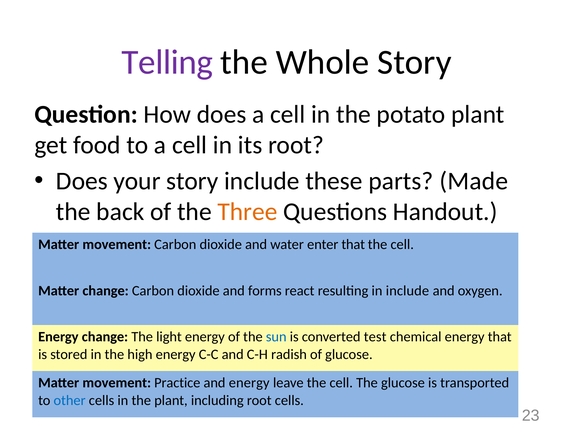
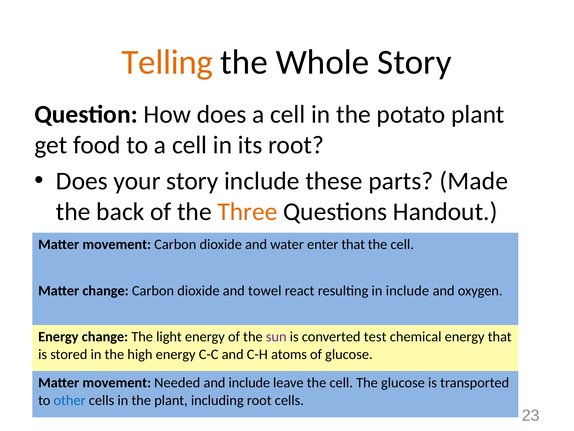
Telling colour: purple -> orange
forms: forms -> towel
sun colour: blue -> purple
radish: radish -> atoms
Practice: Practice -> Needed
and energy: energy -> include
